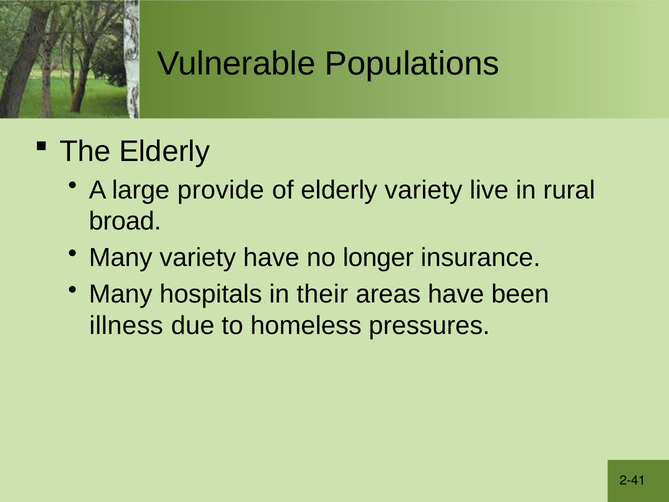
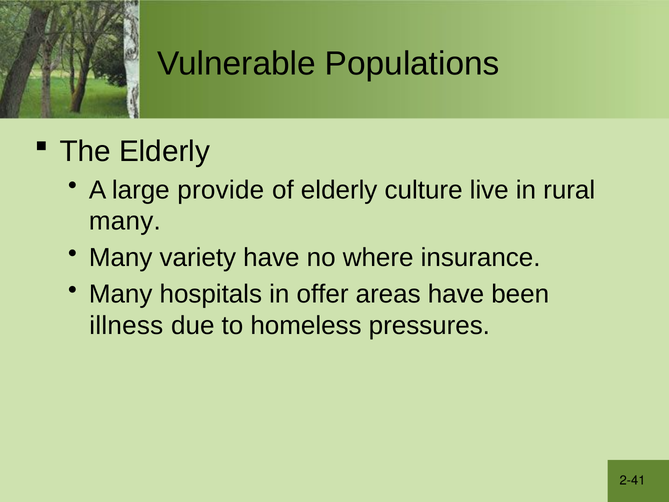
elderly variety: variety -> culture
broad at (125, 221): broad -> many
longer: longer -> where
their: their -> offer
